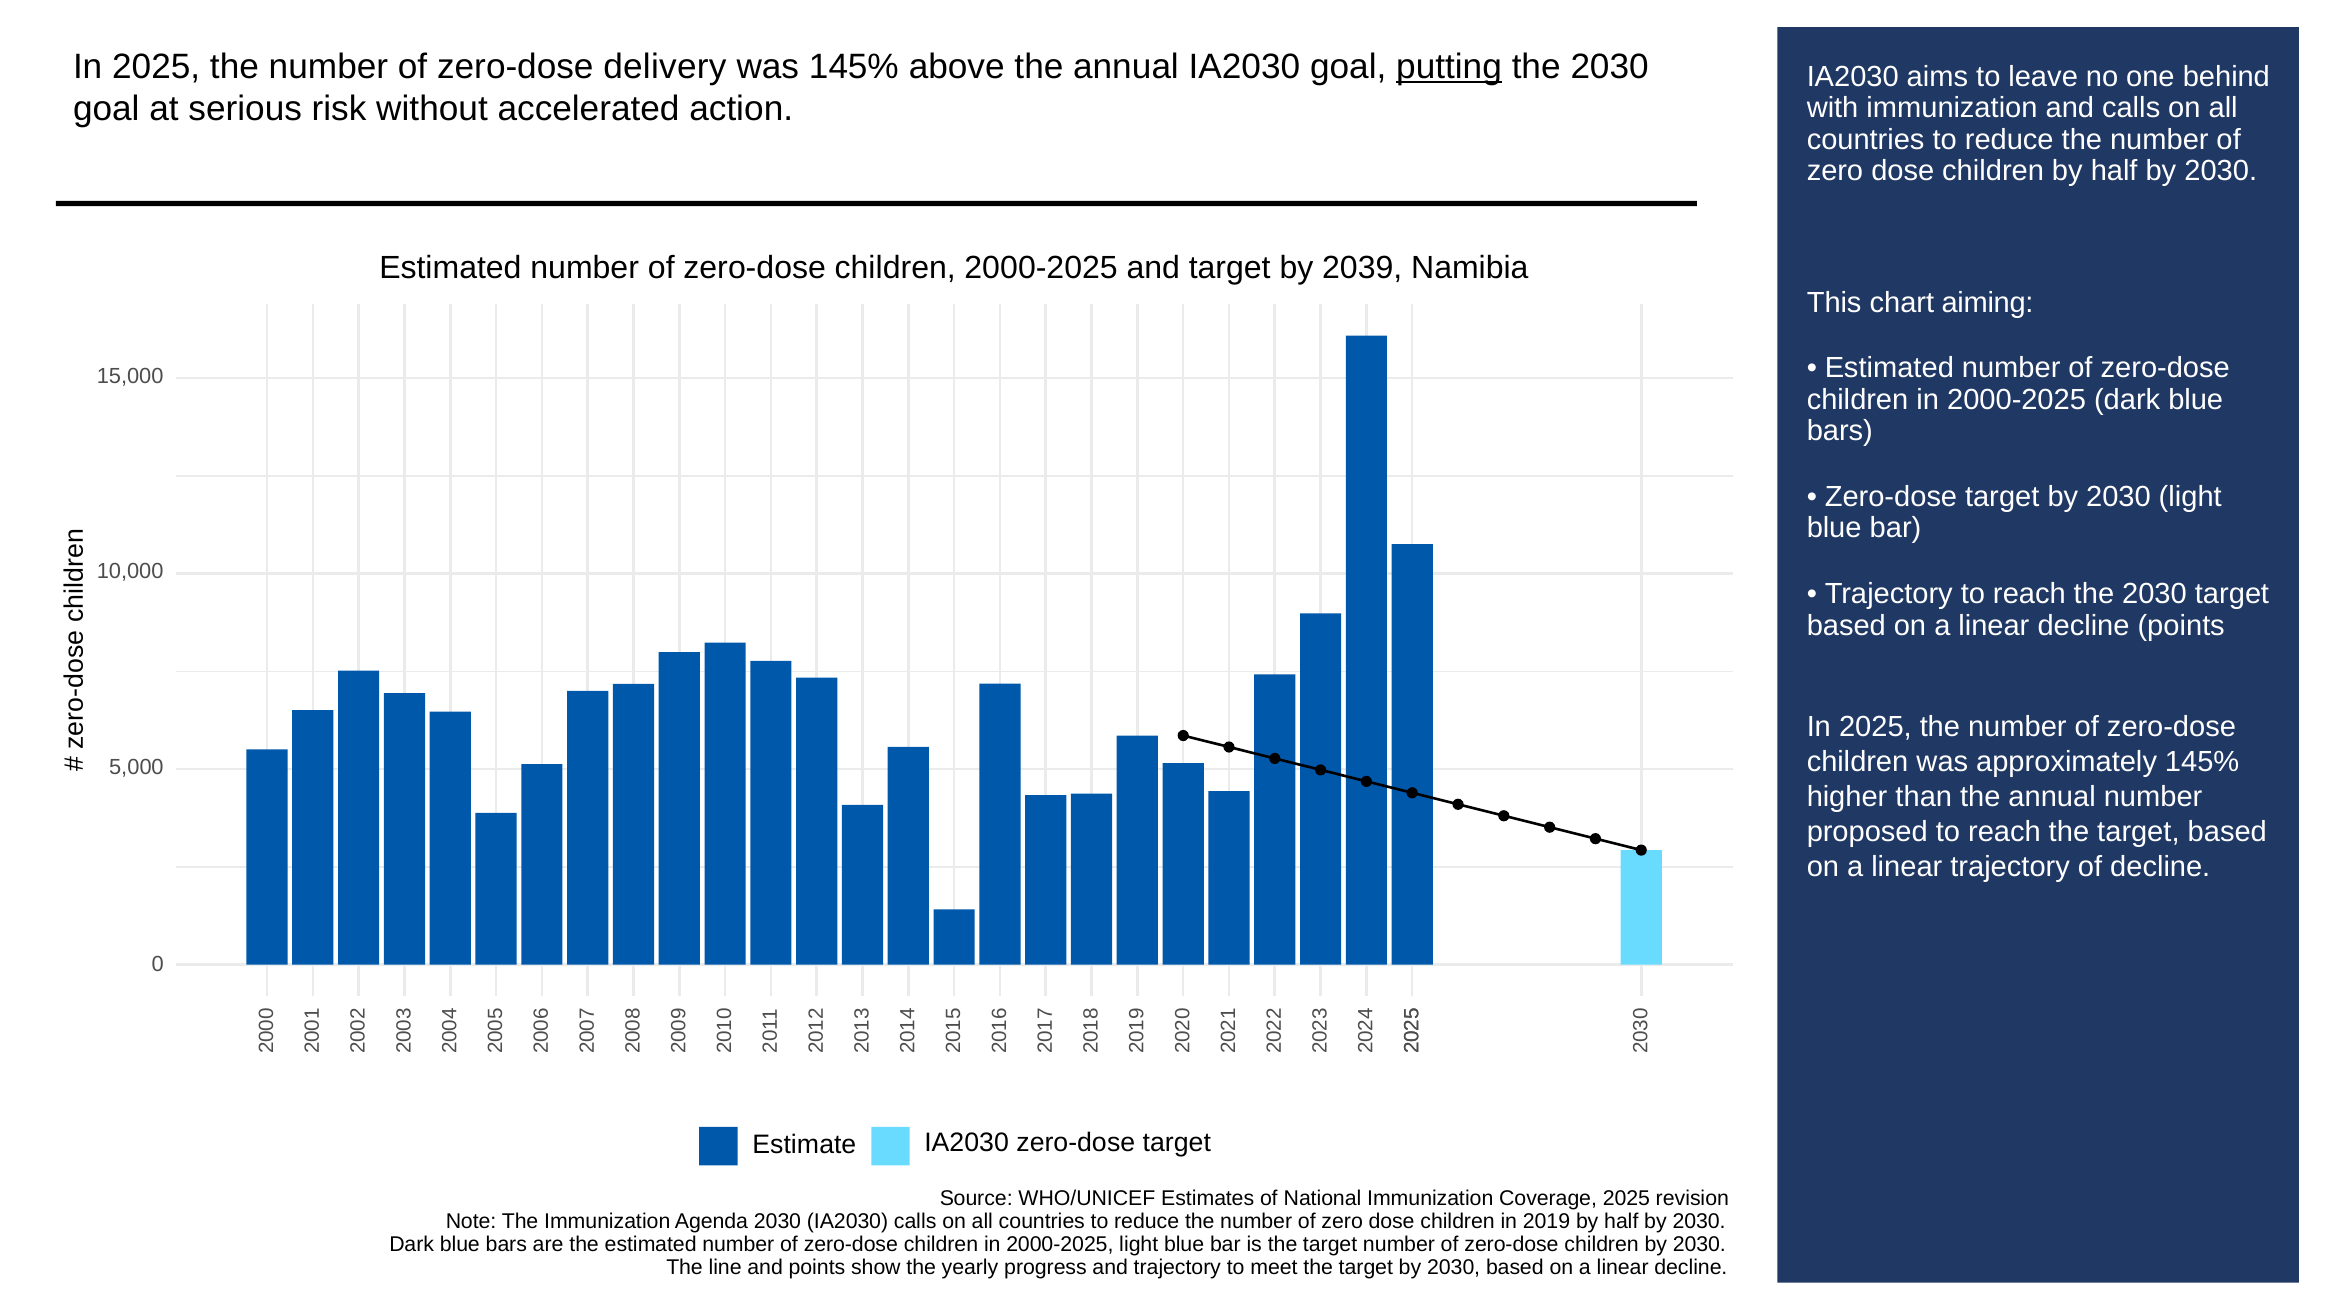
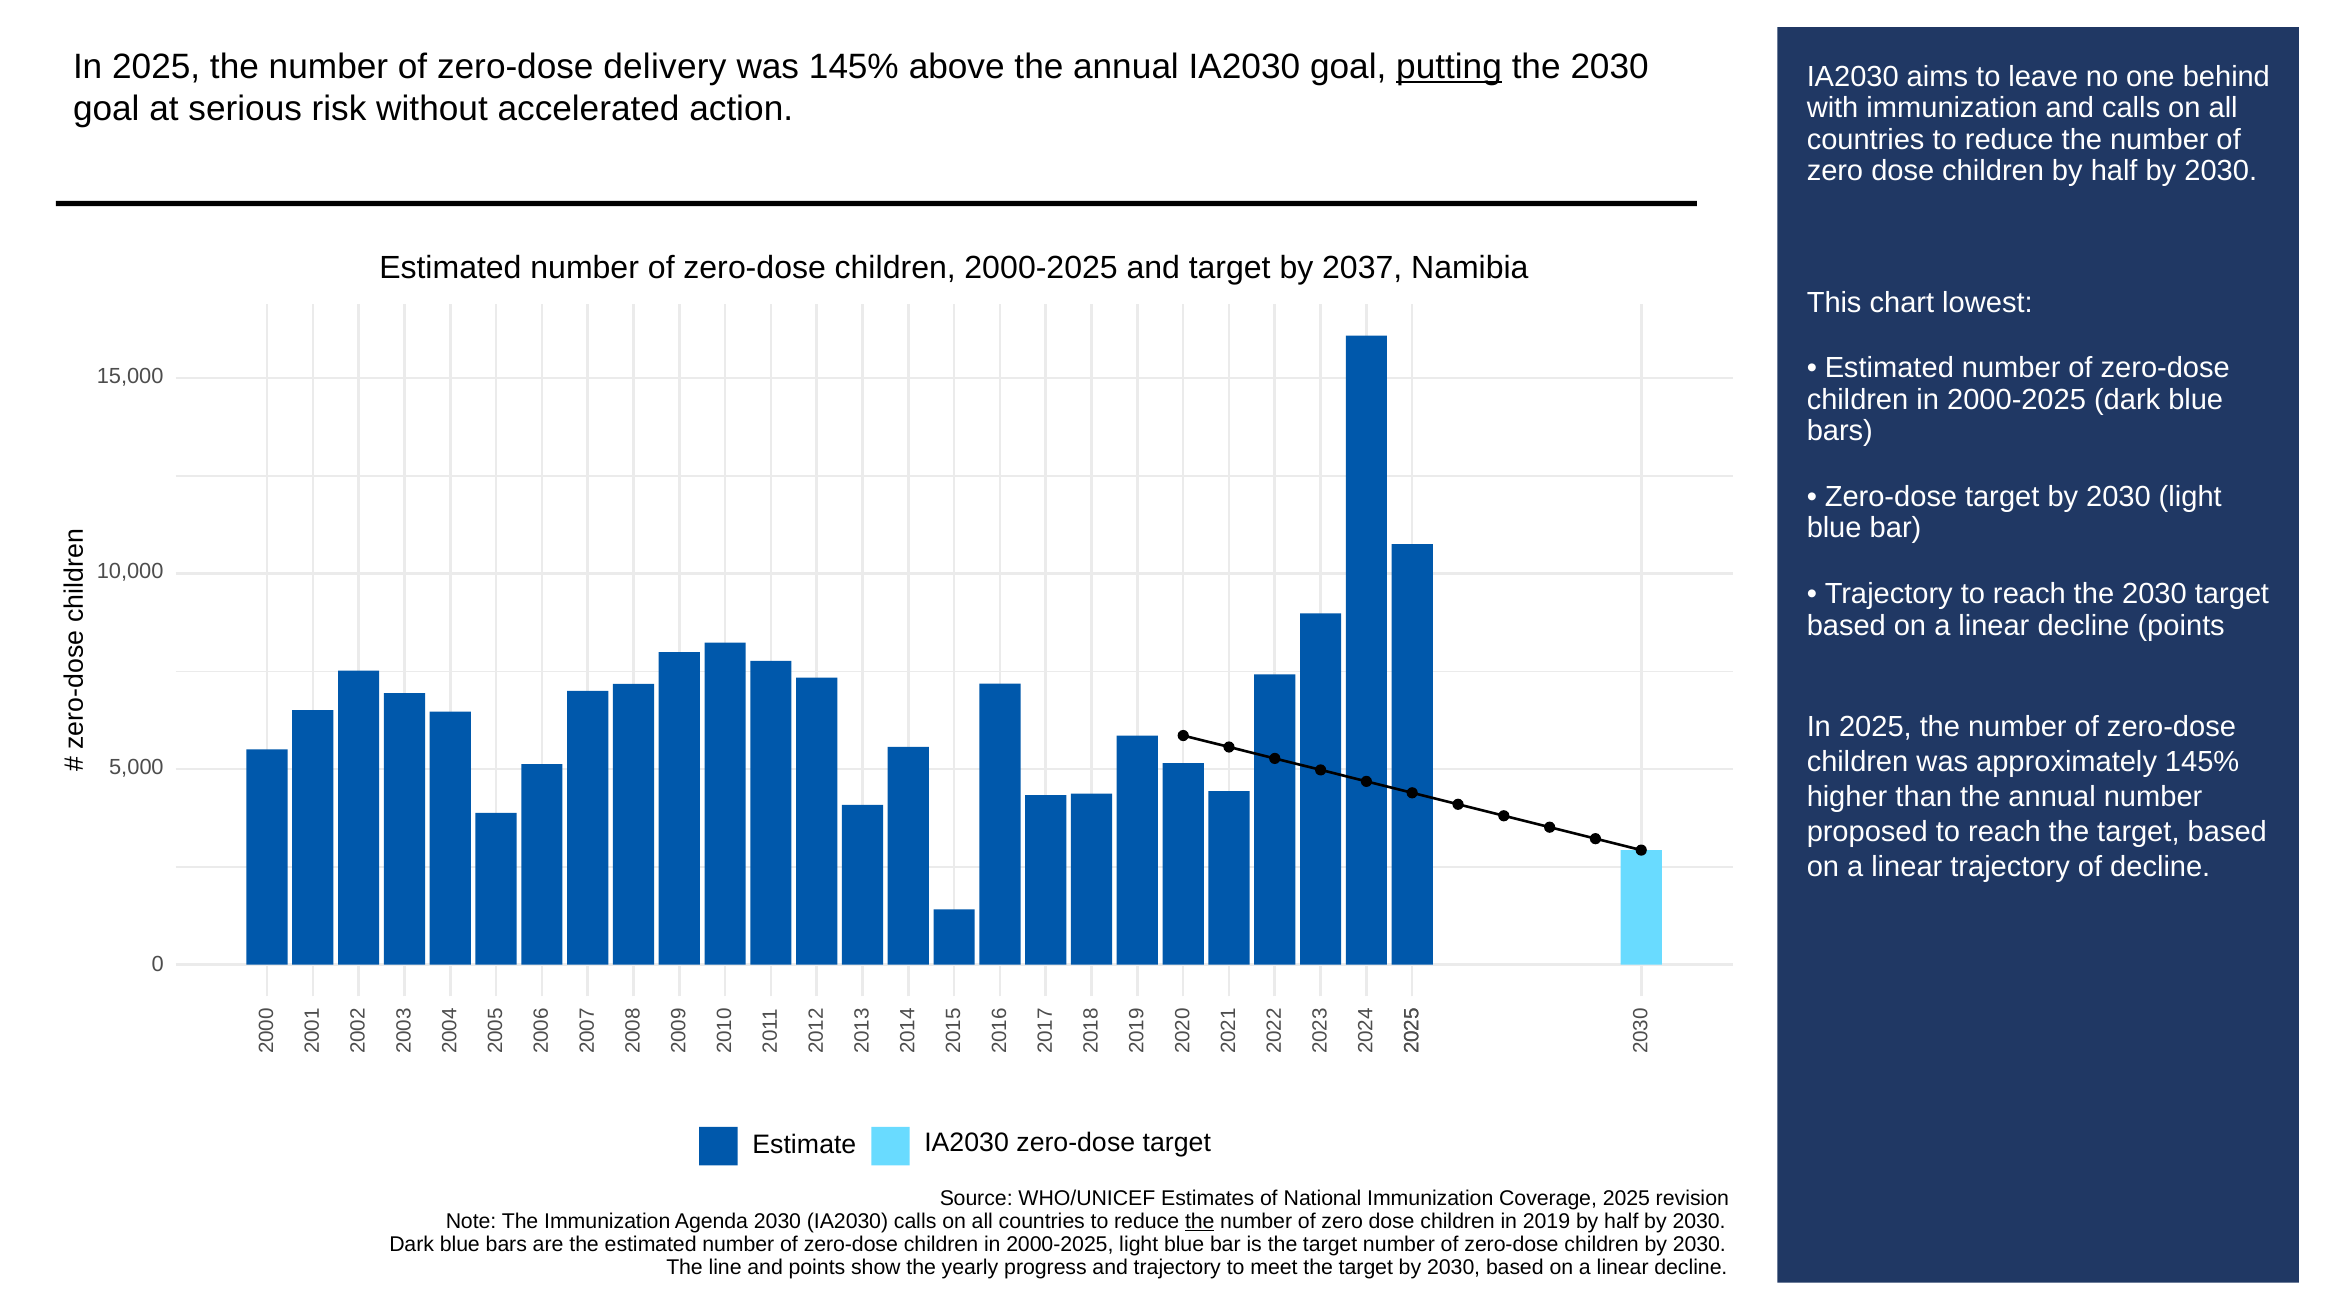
2039: 2039 -> 2037
aiming: aiming -> lowest
the at (1200, 1221) underline: none -> present
